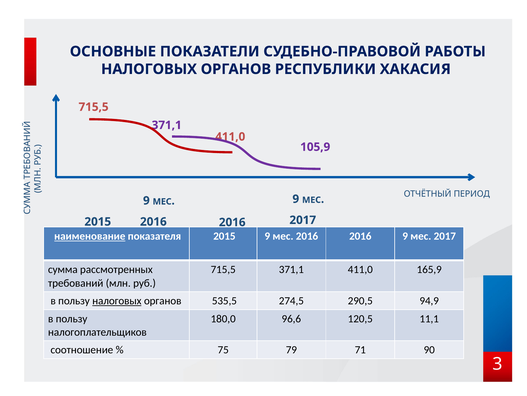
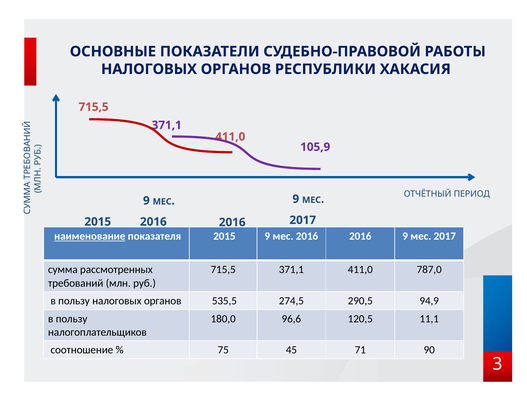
165,9: 165,9 -> 787,0
налоговых at (117, 300) underline: present -> none
79: 79 -> 45
